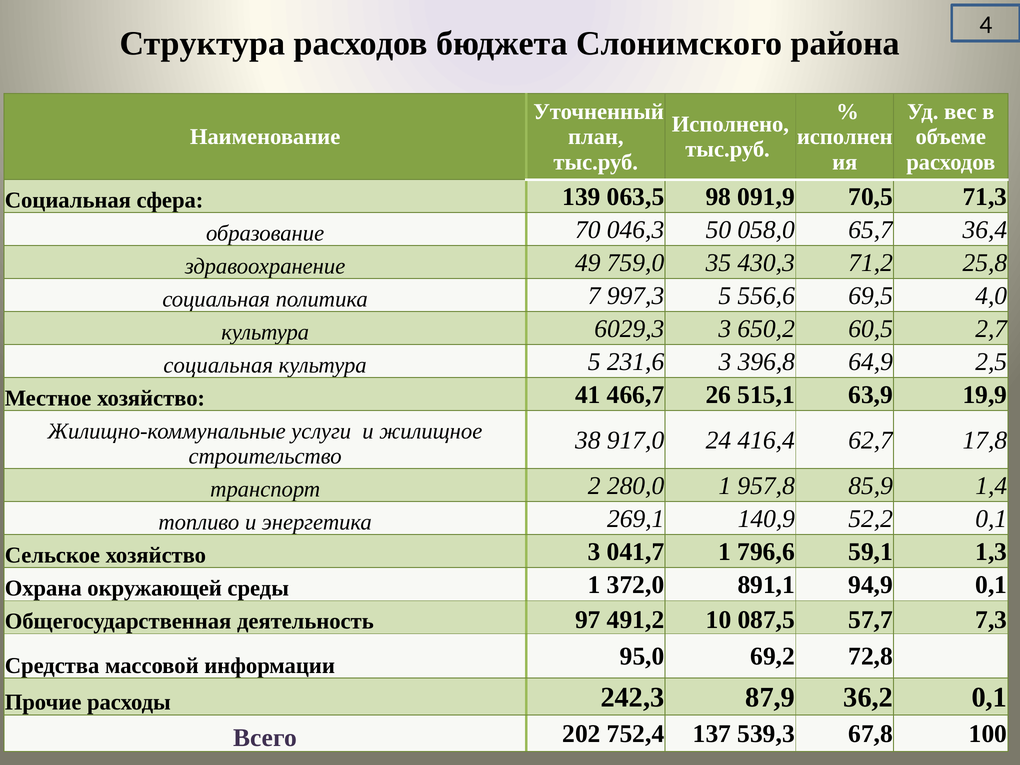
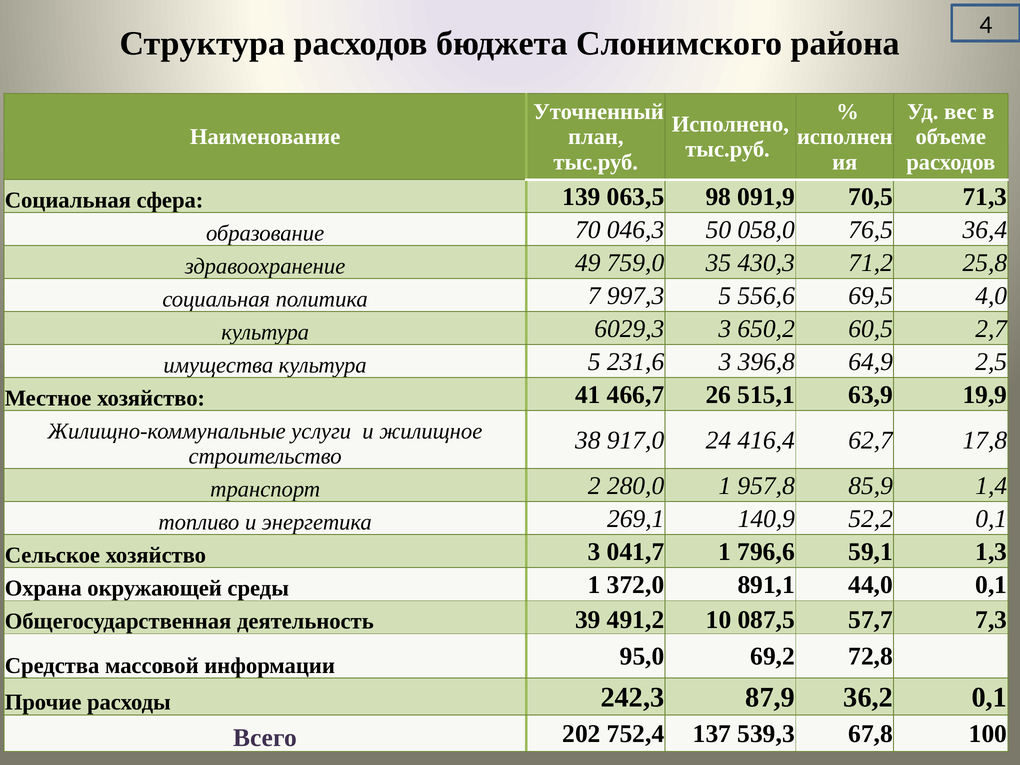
65,7: 65,7 -> 76,5
социальная at (218, 365): социальная -> имущества
94,9: 94,9 -> 44,0
97: 97 -> 39
